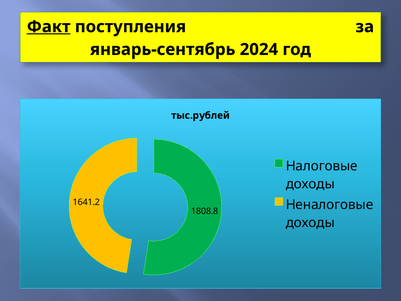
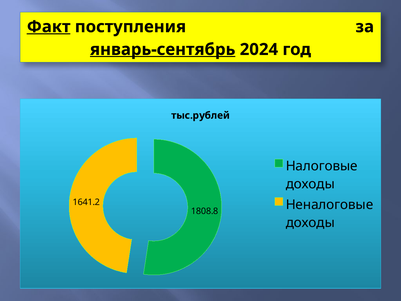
январь-сентябрь underline: none -> present
